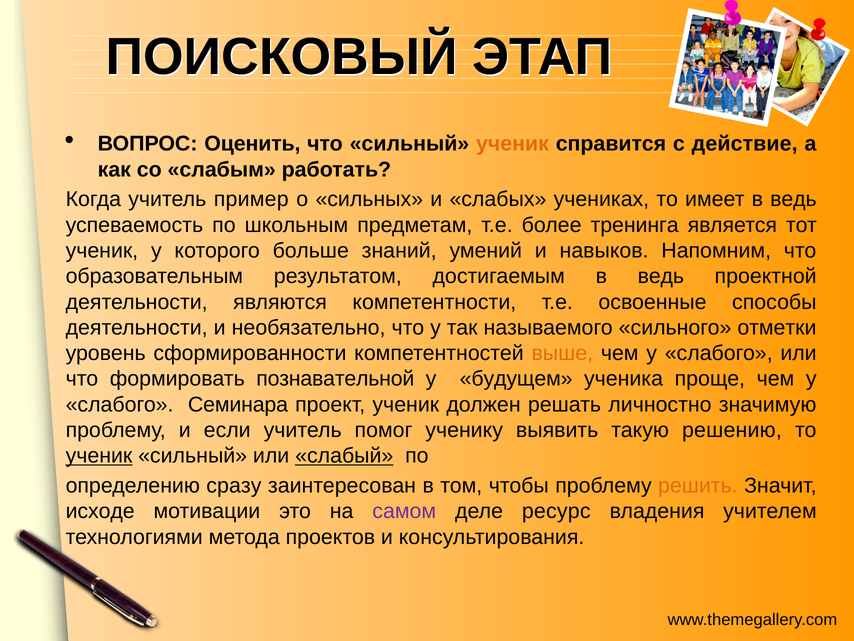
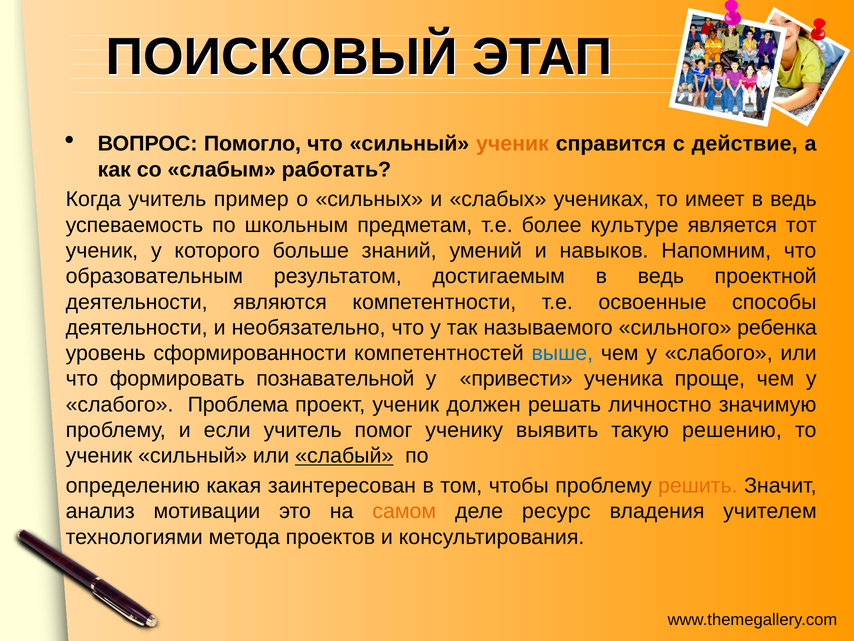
Оценить: Оценить -> Помогло
тренинга: тренинга -> культуре
отметки: отметки -> ребенка
выше colour: orange -> blue
будущем: будущем -> привести
Семинара: Семинара -> Проблема
ученик at (99, 455) underline: present -> none
сразу: сразу -> какая
исходе: исходе -> анализ
самом colour: purple -> orange
